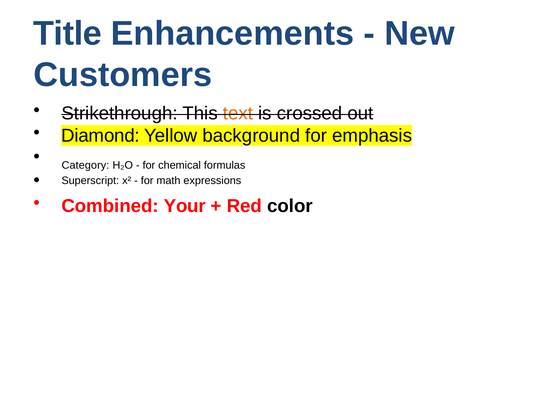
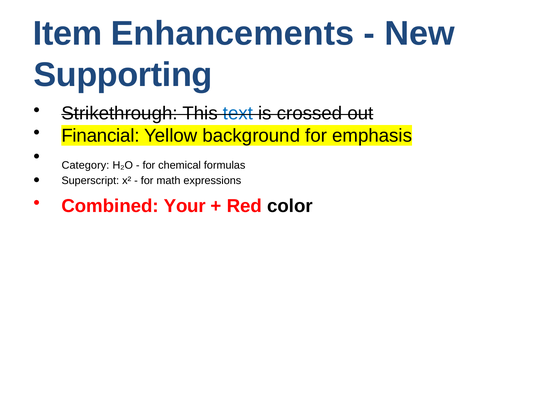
Title: Title -> Item
Customers: Customers -> Supporting
text colour: orange -> blue
Diamond: Diamond -> Financial
